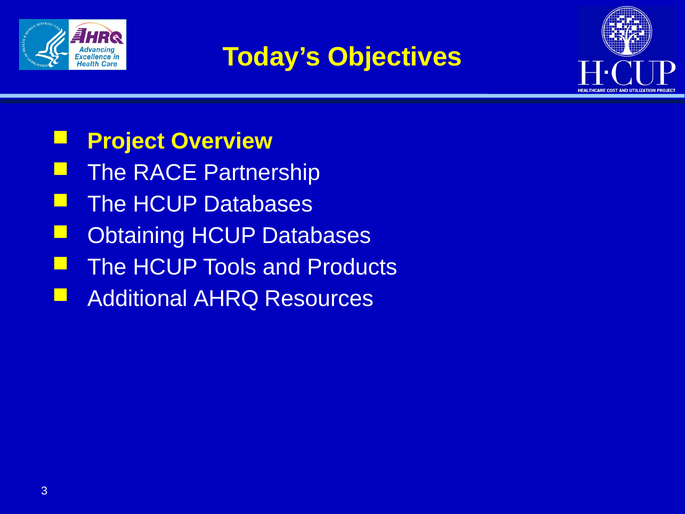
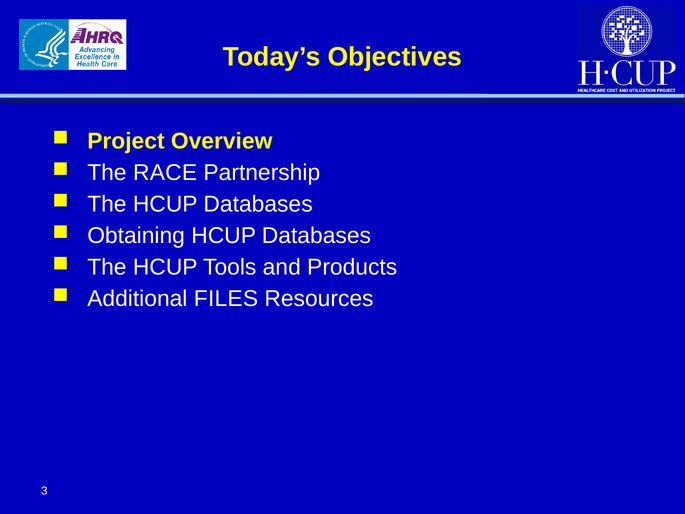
AHRQ: AHRQ -> FILES
